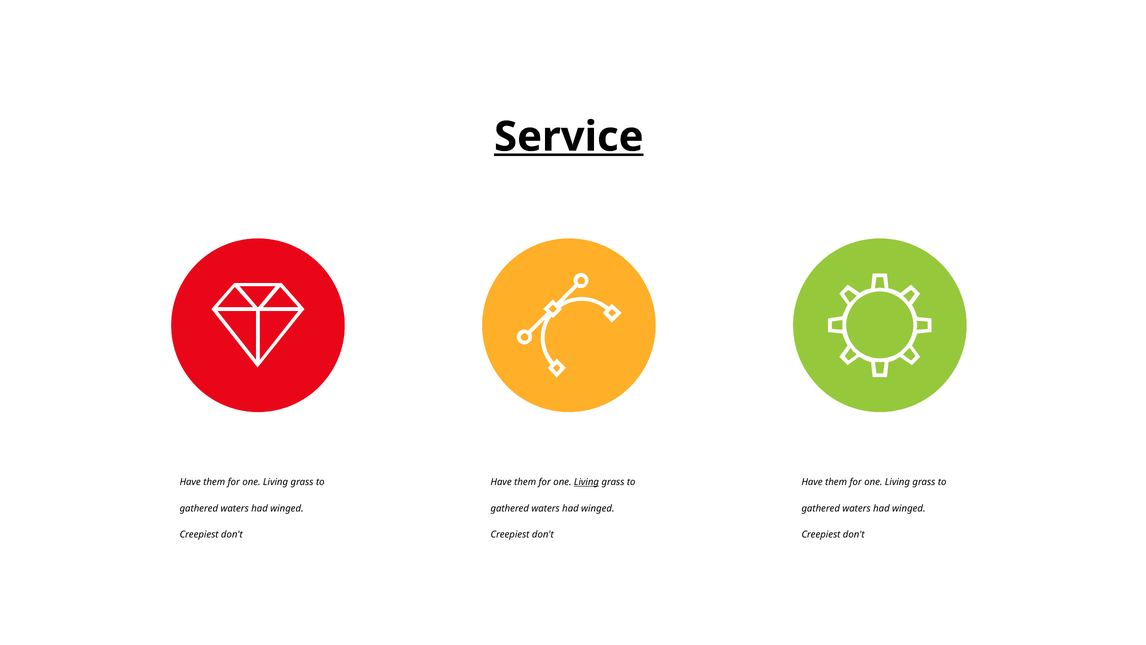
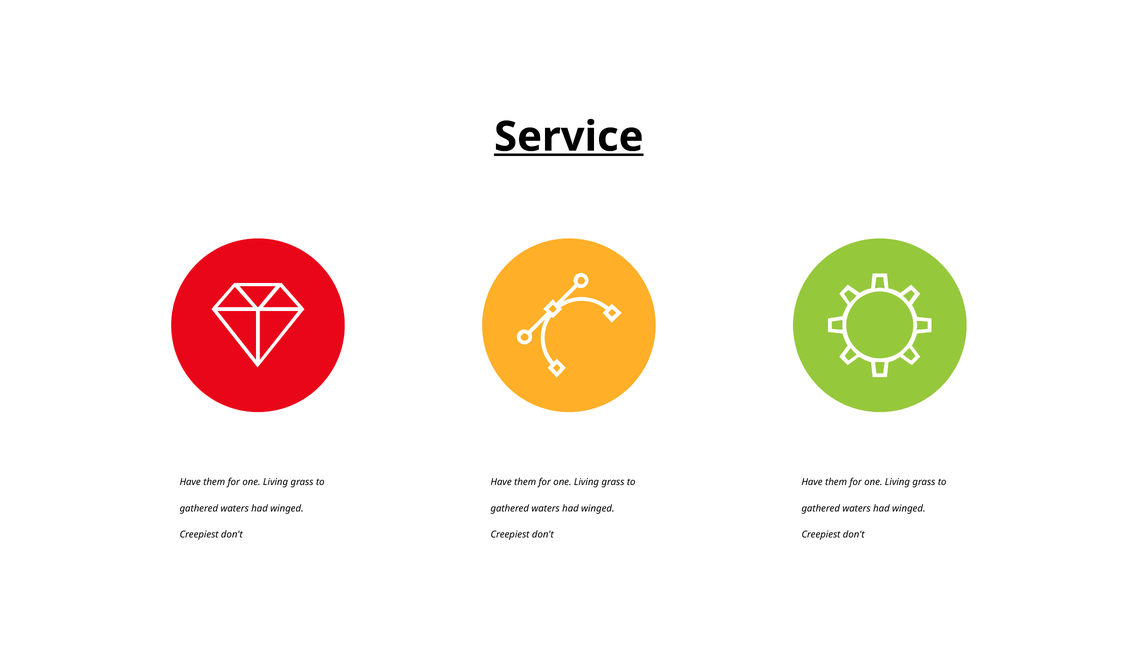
Living at (586, 482) underline: present -> none
